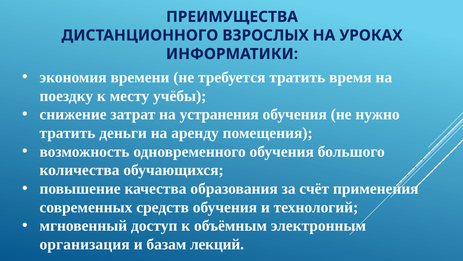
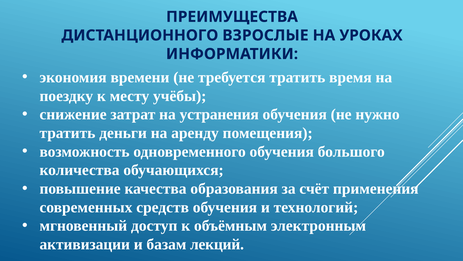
ВЗРОСЛЫХ: ВЗРОСЛЫХ -> ВЗРОСЛЫЕ
организация: организация -> активизации
